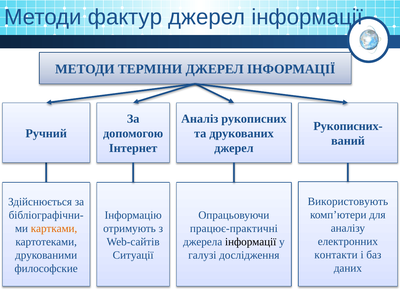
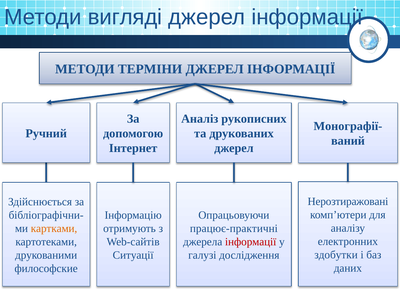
фактур: фактур -> вигляді
Рукописних-: Рукописних- -> Монографії-
Використовують: Використовують -> Нерозтиражовані
інформації at (251, 242) colour: black -> red
контакти: контакти -> здобутки
